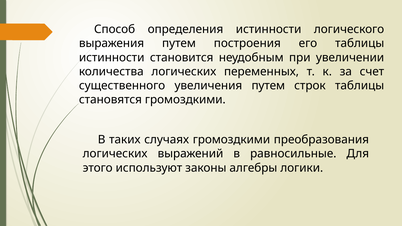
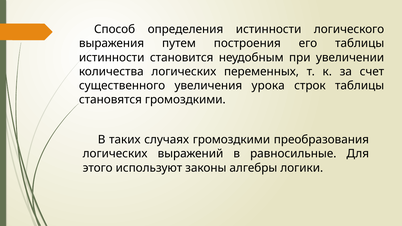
увеличения путем: путем -> урока
